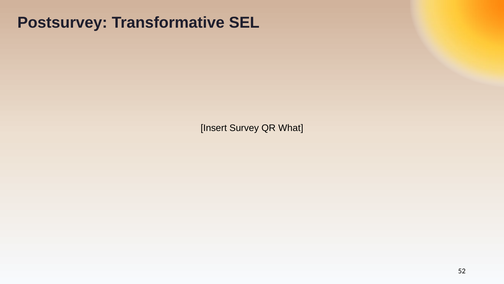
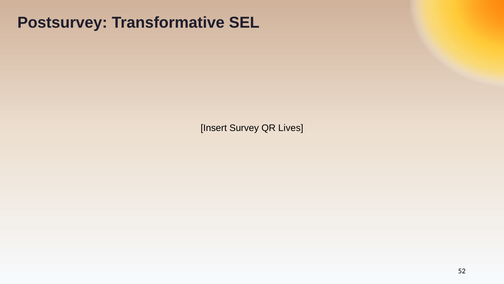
What: What -> Lives
